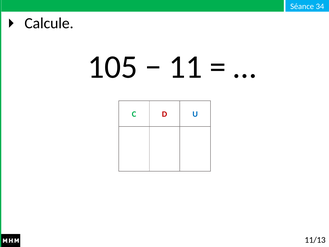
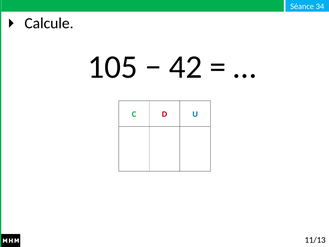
11: 11 -> 42
